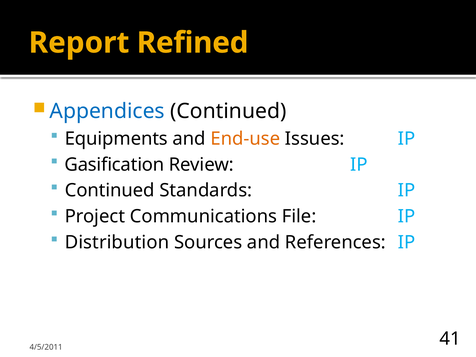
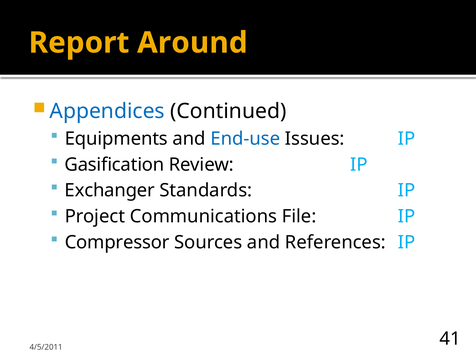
Refined: Refined -> Around
End-use colour: orange -> blue
Continued at (110, 191): Continued -> Exchanger
Distribution: Distribution -> Compressor
